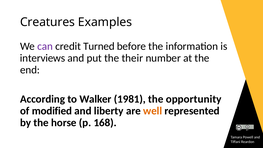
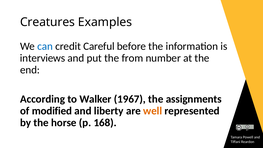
can colour: purple -> blue
Turned: Turned -> Careful
their: their -> from
1981: 1981 -> 1967
opportunity: opportunity -> assignments
